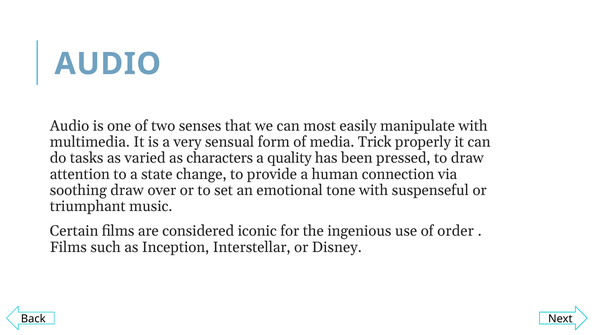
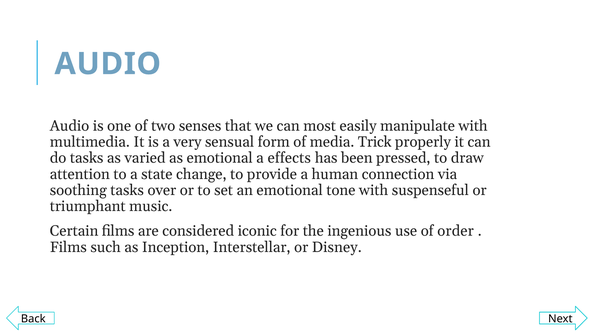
as characters: characters -> emotional
quality: quality -> effects
soothing draw: draw -> tasks
